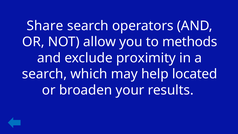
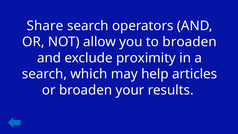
to methods: methods -> broaden
located: located -> articles
